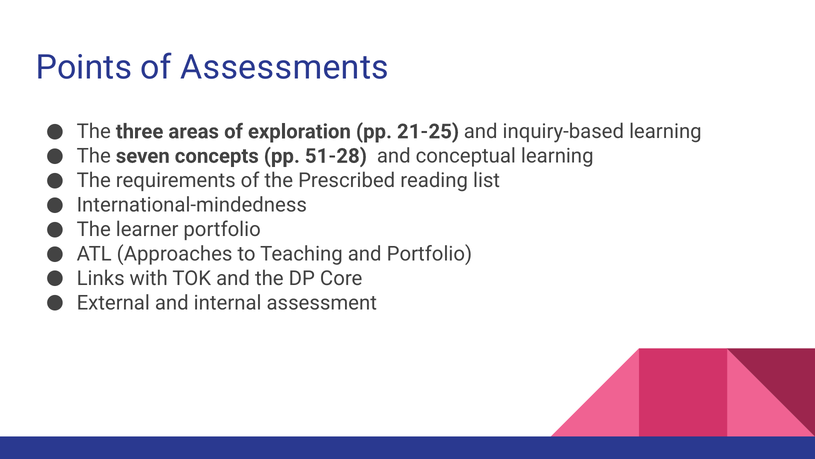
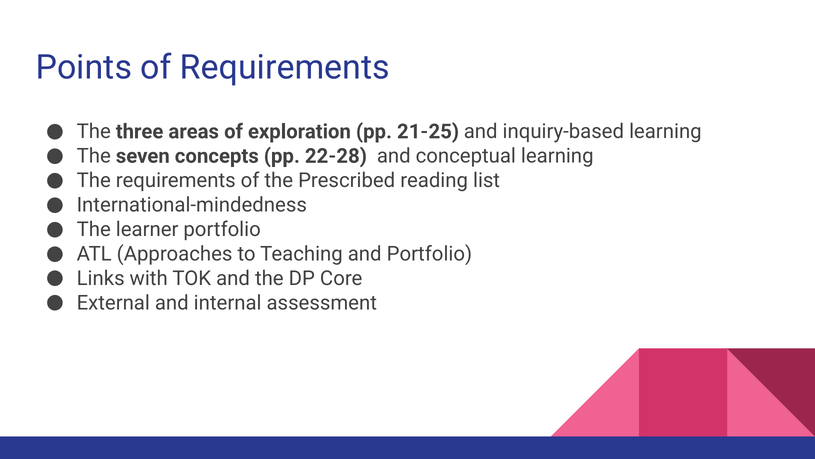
of Assessments: Assessments -> Requirements
51-28: 51-28 -> 22-28
